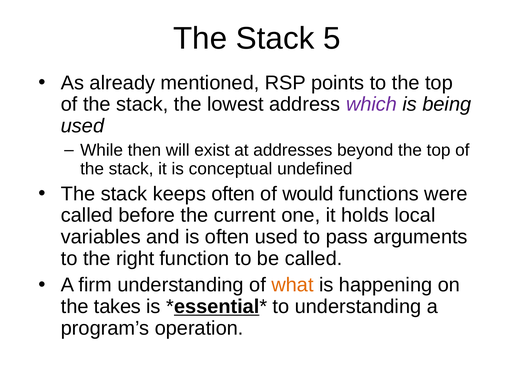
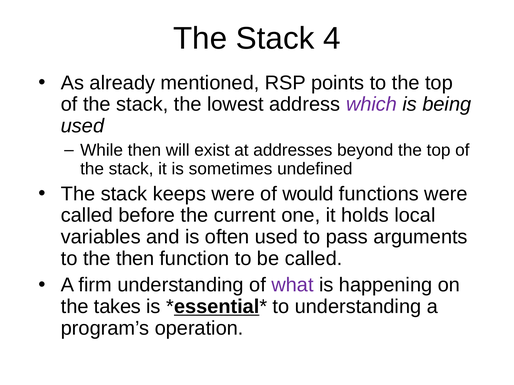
5: 5 -> 4
conceptual: conceptual -> sometimes
keeps often: often -> were
the right: right -> then
what colour: orange -> purple
